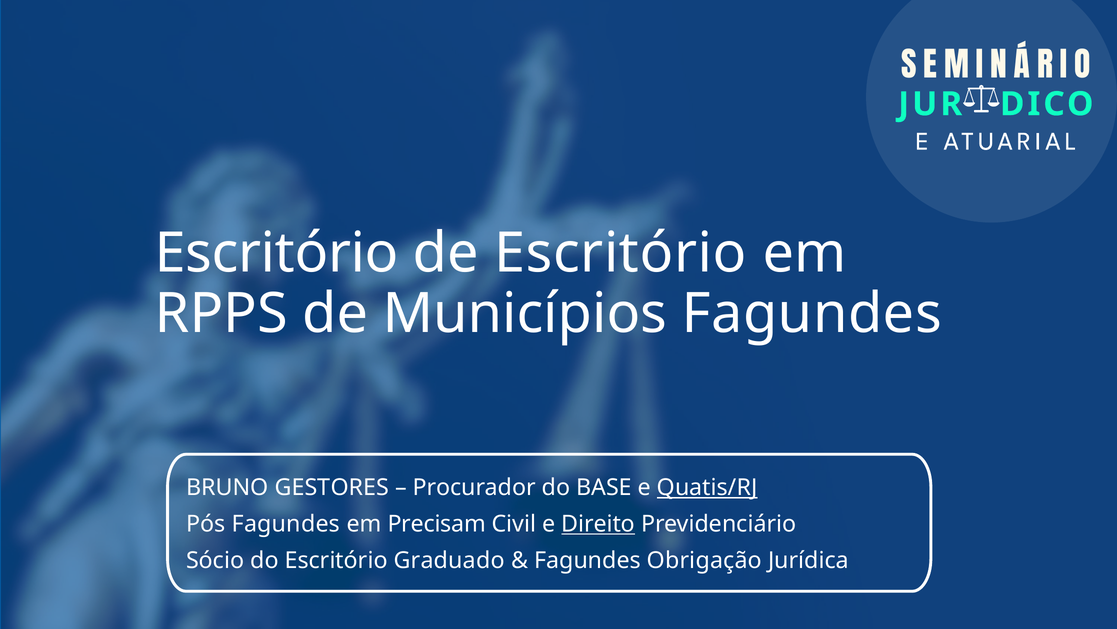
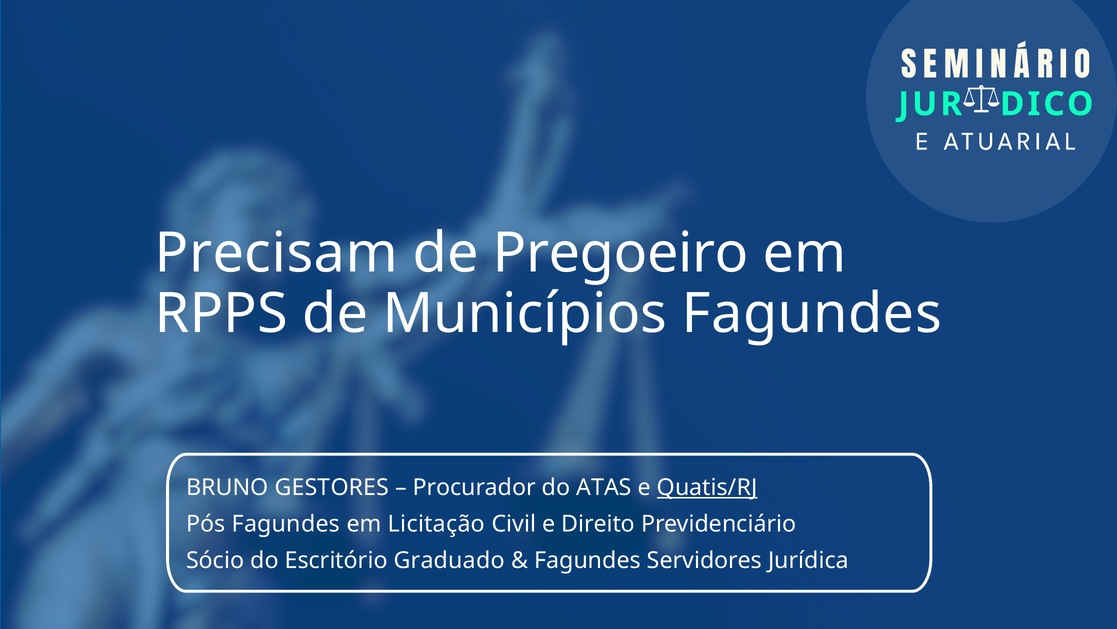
Escritório at (277, 253): Escritório -> Precisam
de Escritório: Escritório -> Pregoeiro
BASE: BASE -> ATAS
Precisam: Precisam -> Licitação
Direito underline: present -> none
Obrigação: Obrigação -> Servidores
